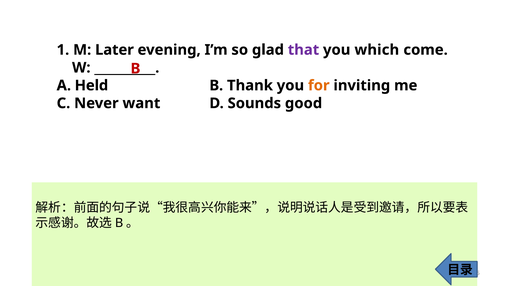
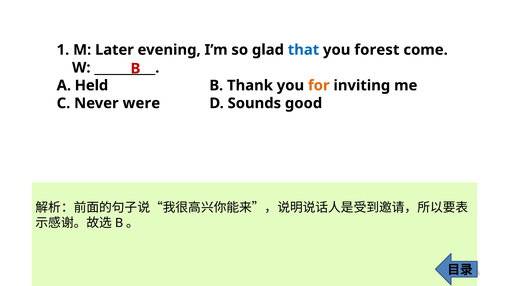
that colour: purple -> blue
which: which -> forest
want: want -> were
